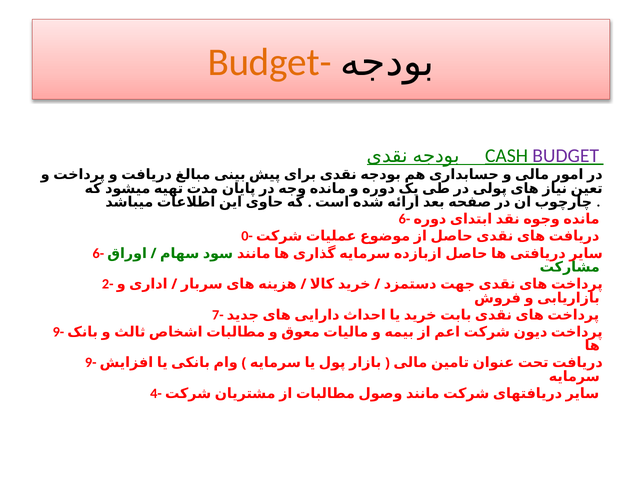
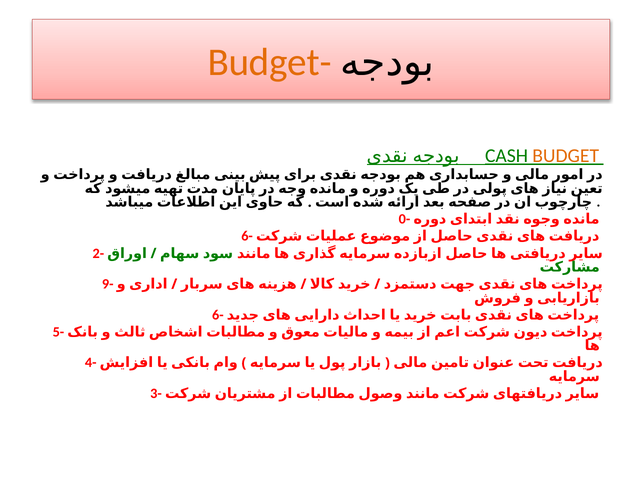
BUDGET colour: purple -> orange
6- at (404, 219): 6- -> 0-
0- at (247, 237): 0- -> 6-
6- at (98, 254): 6- -> 2-
2-: 2- -> 9-
7- at (218, 315): 7- -> 6-
9- at (58, 332): 9- -> 5-
9- at (91, 363): 9- -> 4-
4-: 4- -> 3-
